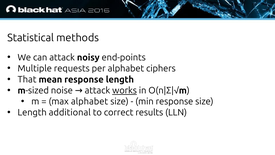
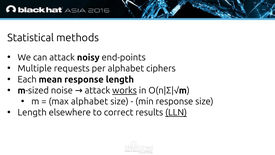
That: That -> Each
additional: additional -> elsewhere
LLN underline: none -> present
